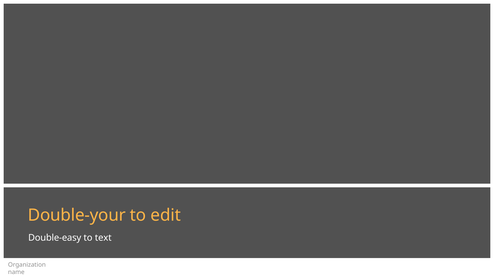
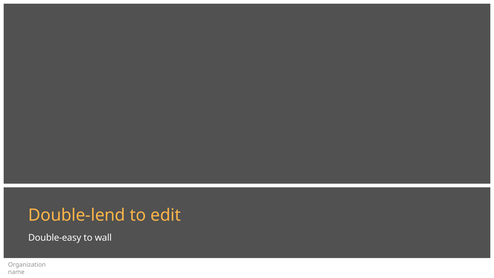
Double-your: Double-your -> Double-lend
text: text -> wall
